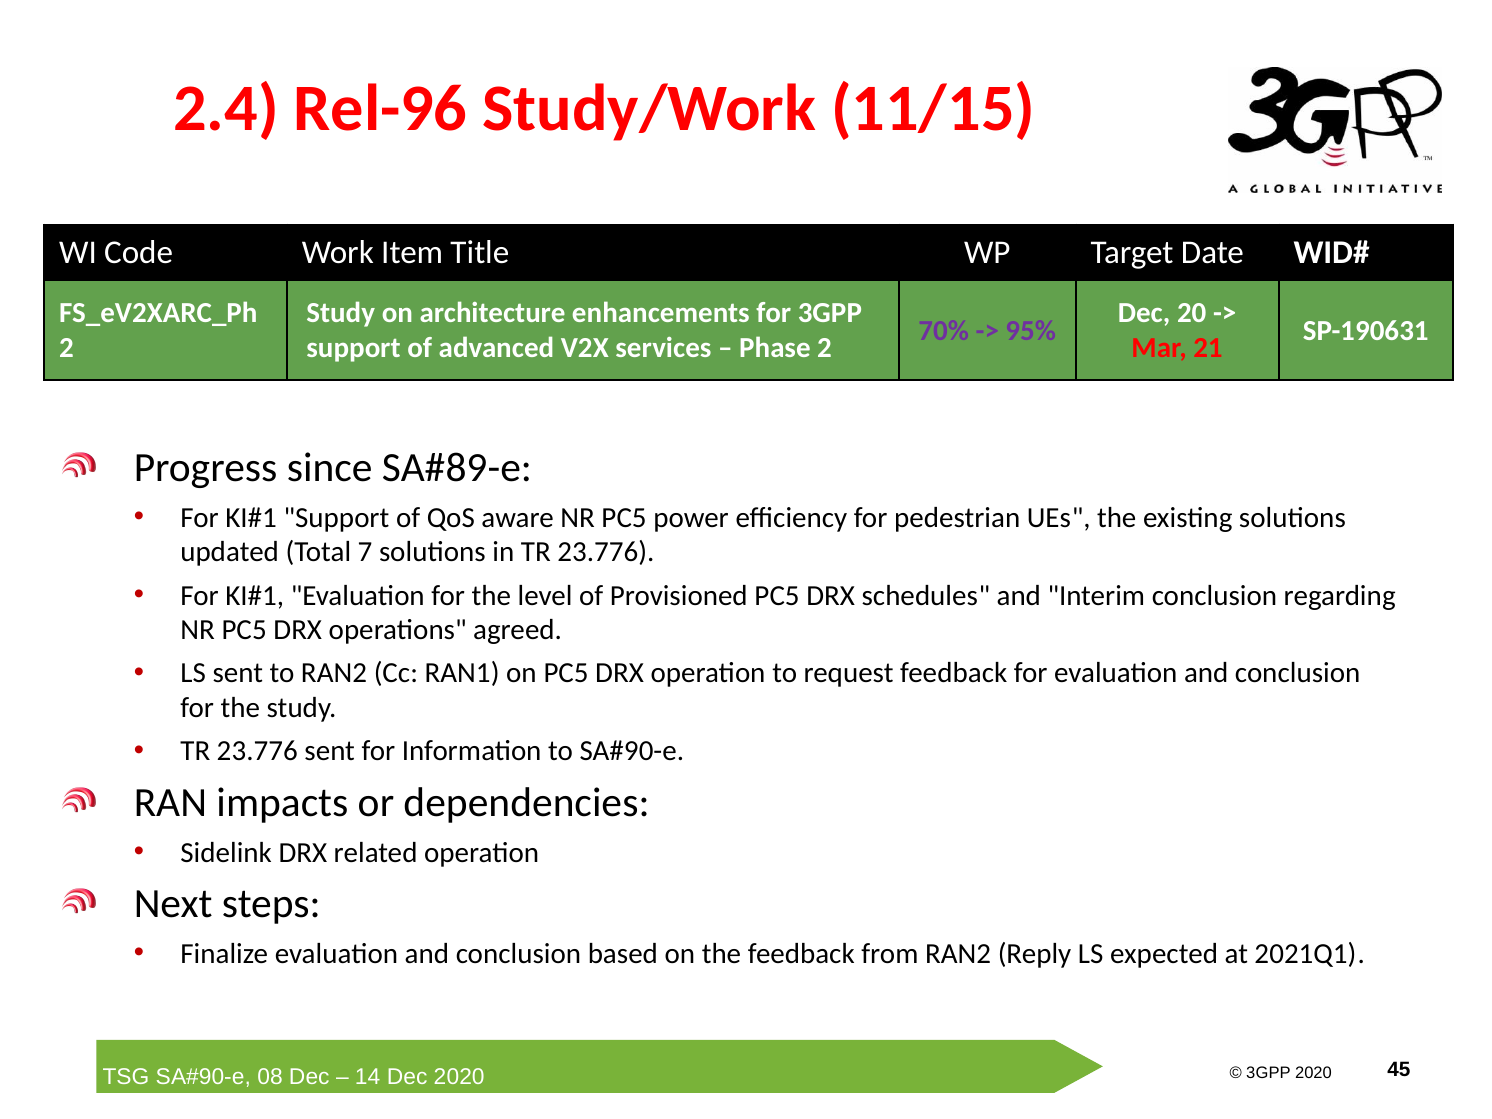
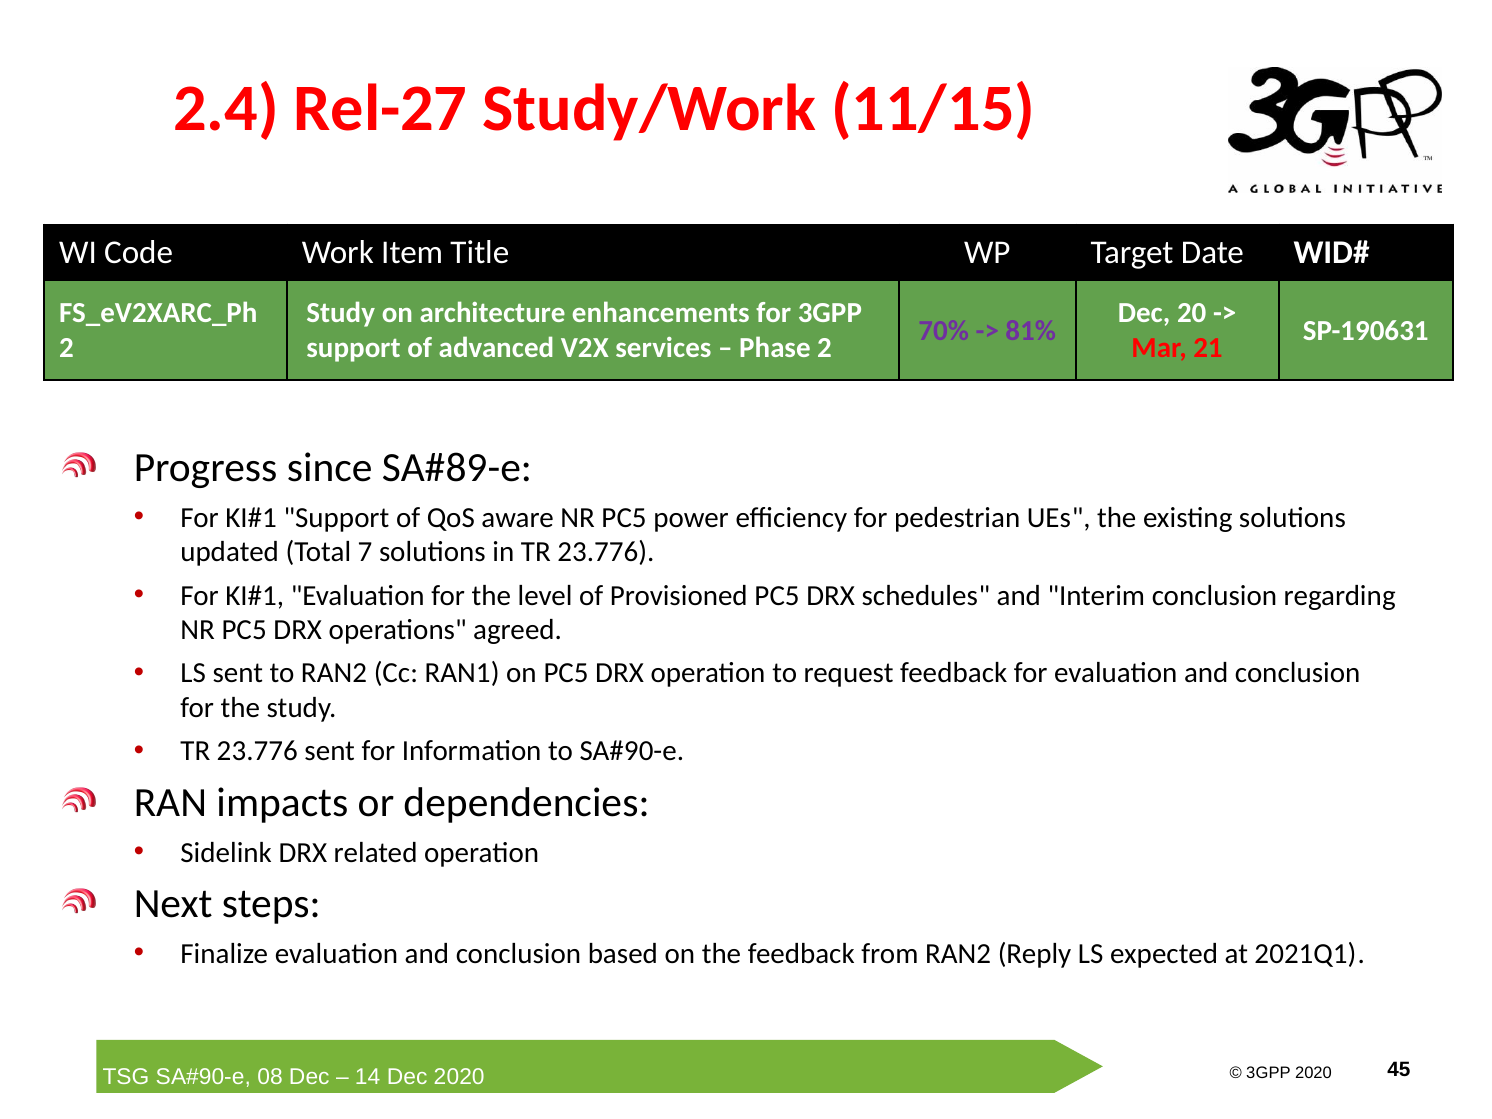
Rel-96: Rel-96 -> Rel-27
95%: 95% -> 81%
